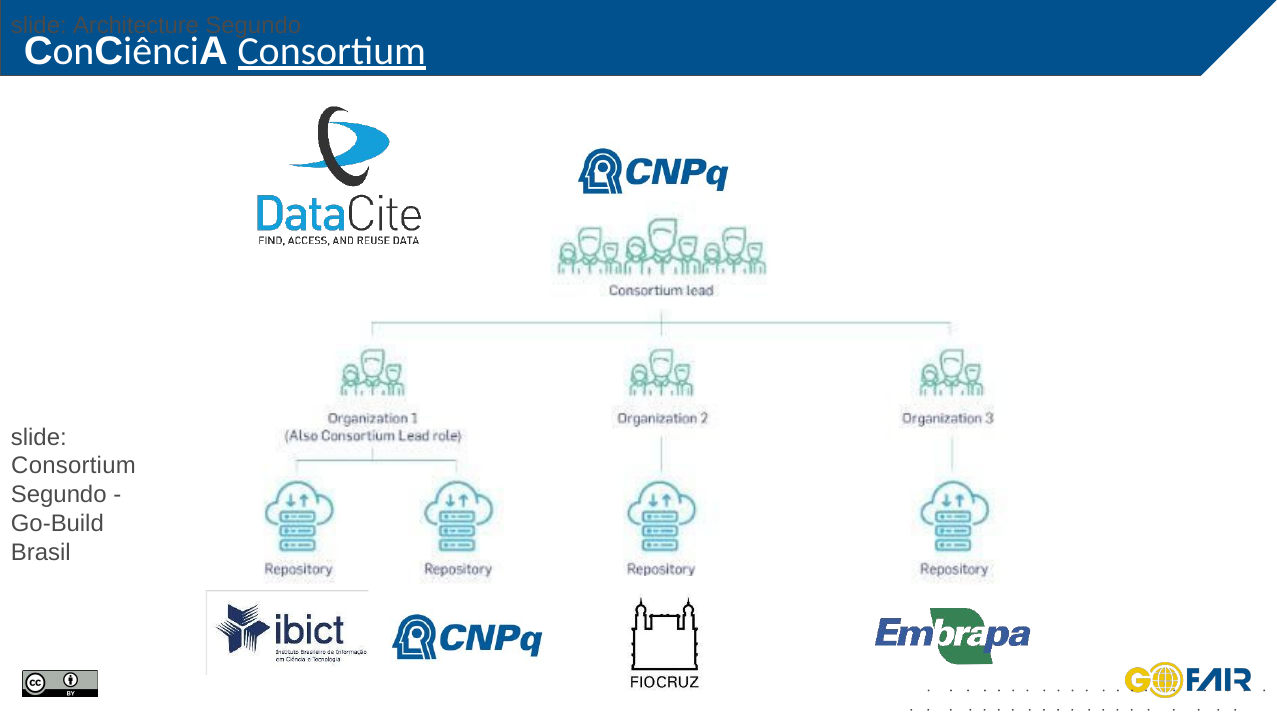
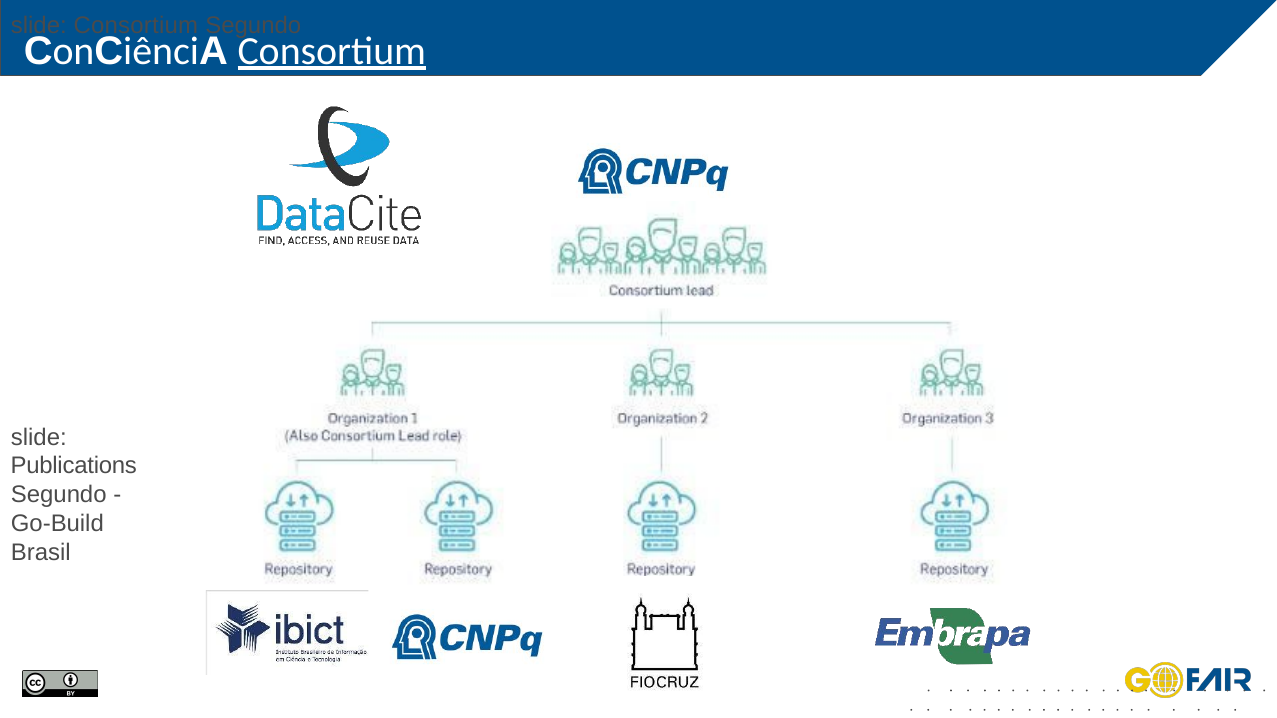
slide Architecture: Architecture -> Consortium
Consortium at (74, 466): Consortium -> Publications
